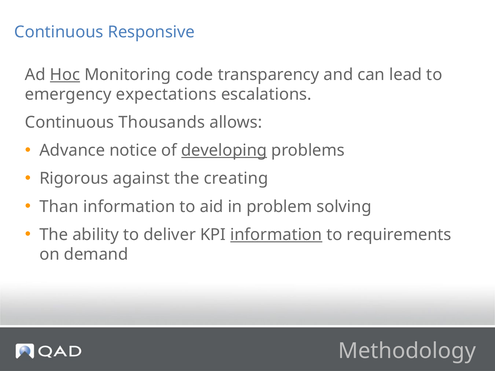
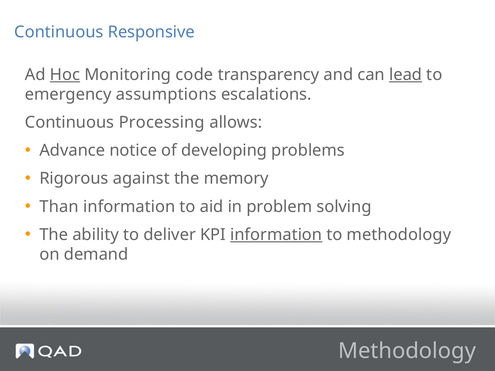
lead underline: none -> present
expectations: expectations -> assumptions
Thousands: Thousands -> Processing
developing underline: present -> none
creating: creating -> memory
to requirements: requirements -> methodology
